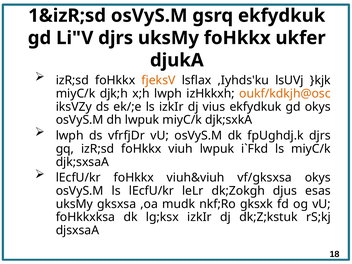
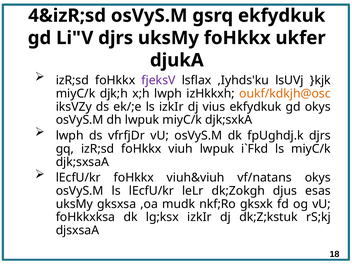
1&izR;sd: 1&izR;sd -> 4&izR;sd
fjeksV colour: orange -> purple
vf/gksxsa: vf/gksxsa -> vf/natans
